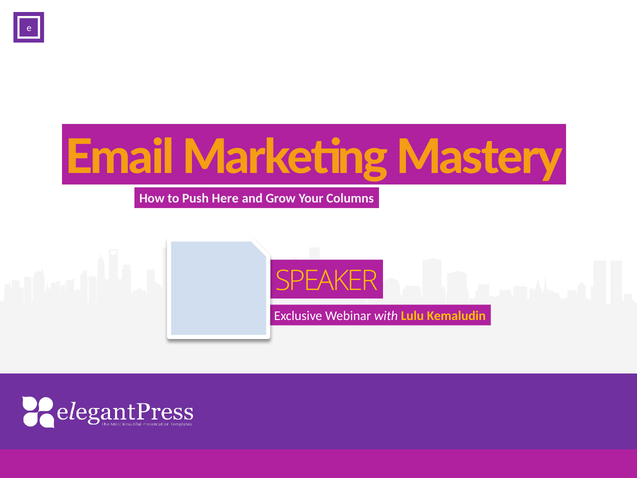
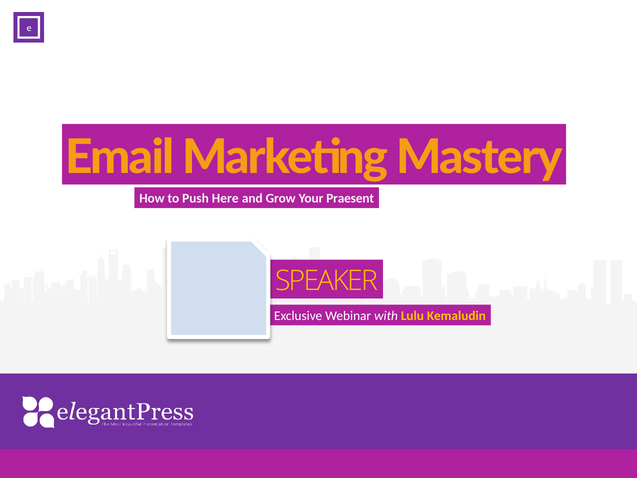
Columns: Columns -> Praesent
